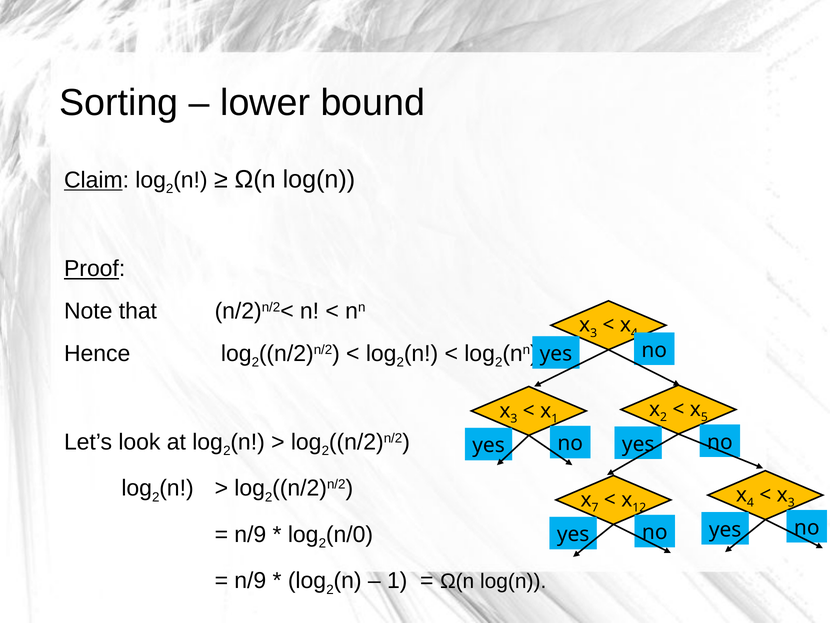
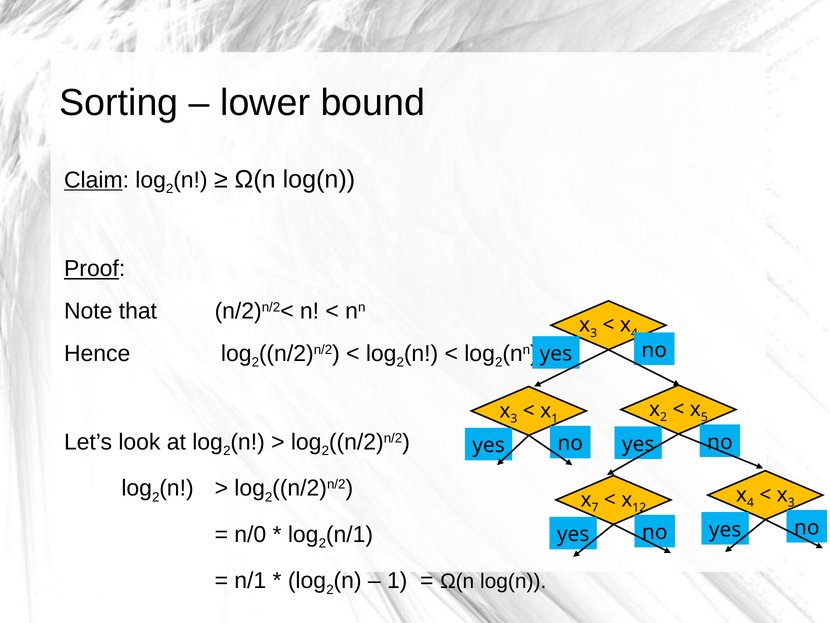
n/9 at (250, 534): n/9 -> n/0
n/0 at (350, 534): n/0 -> n/1
n/9 at (250, 580): n/9 -> n/1
